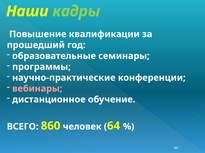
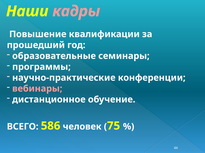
кадры colour: light green -> pink
860: 860 -> 586
64: 64 -> 75
